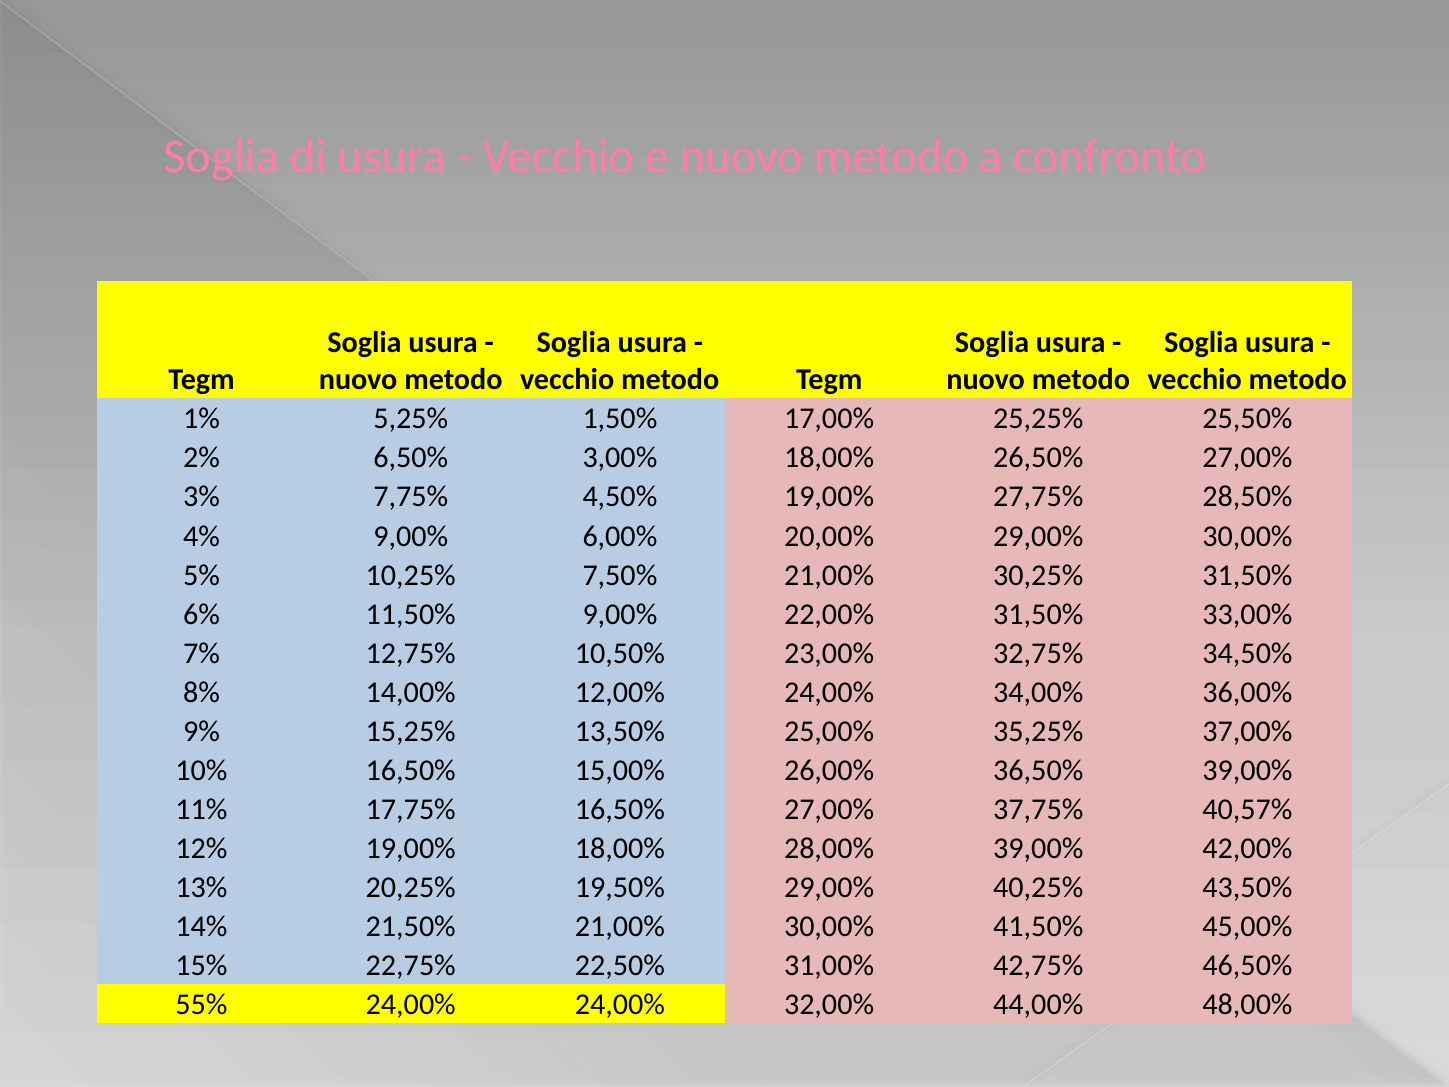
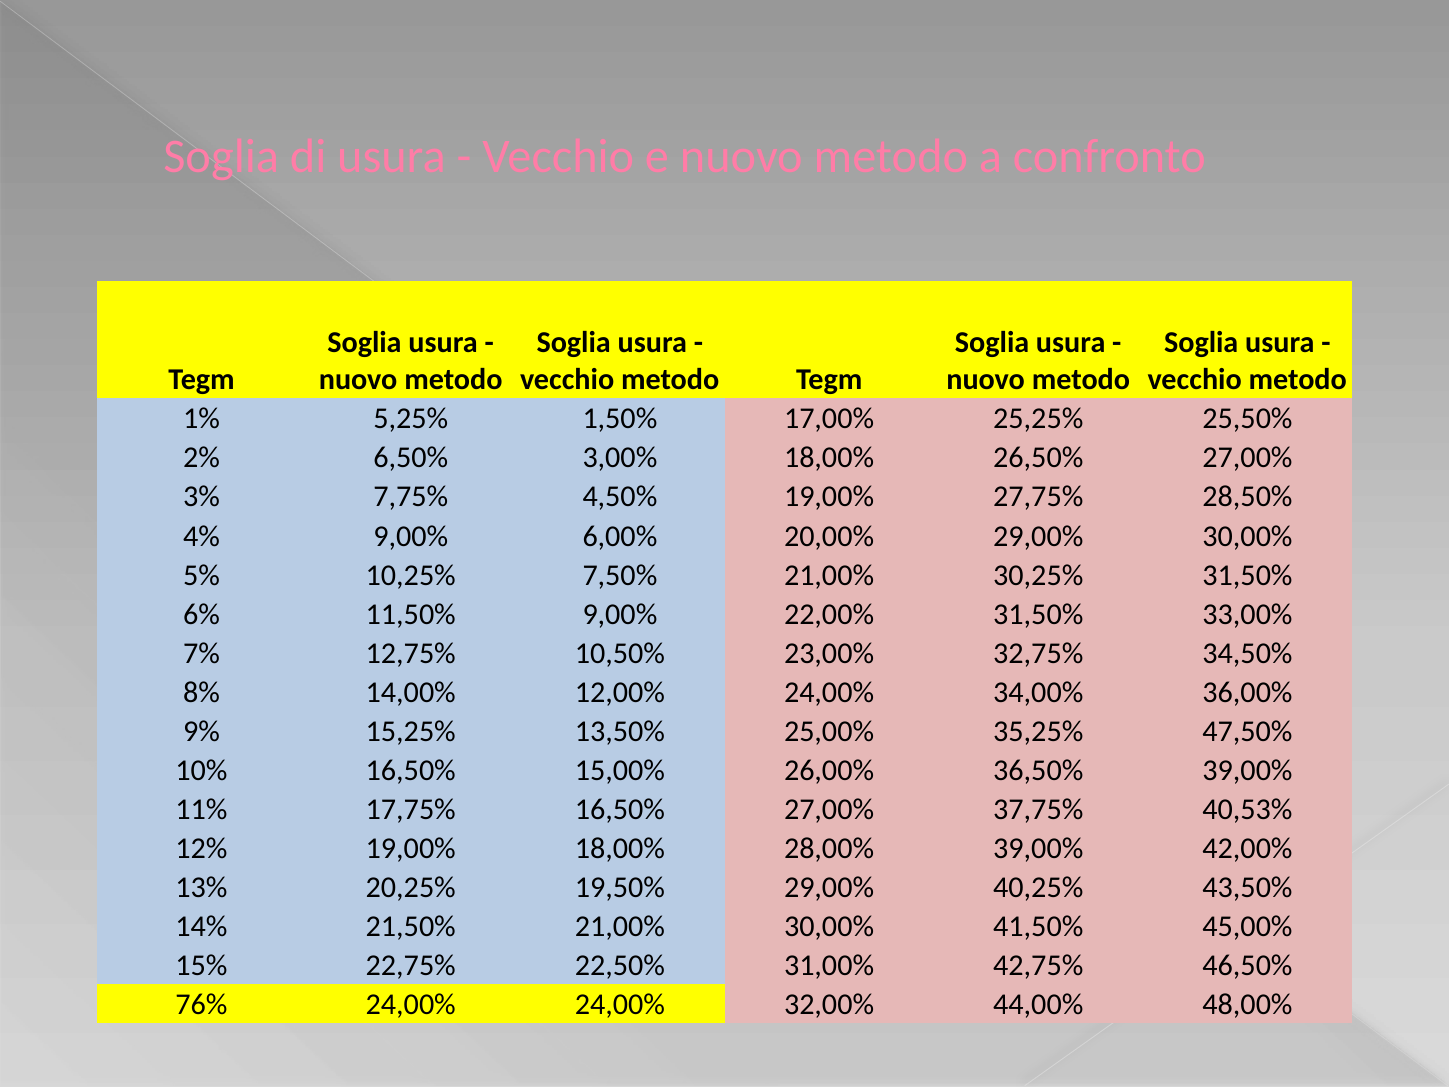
37,00%: 37,00% -> 47,50%
40,57%: 40,57% -> 40,53%
55%: 55% -> 76%
